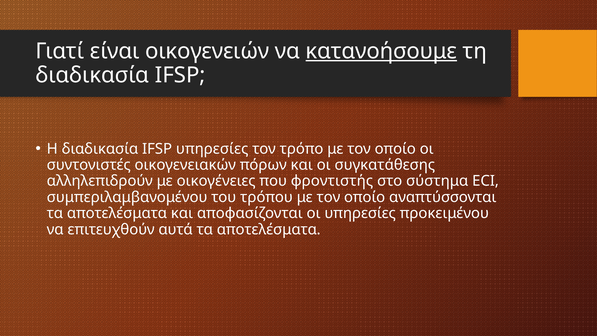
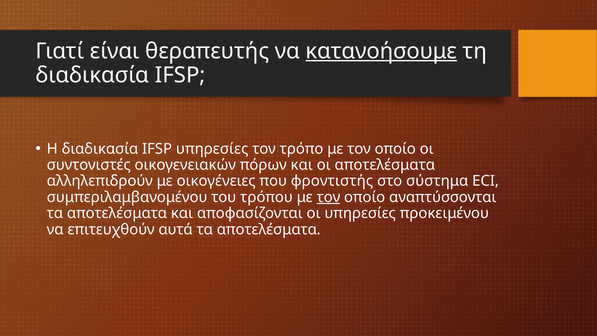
οικογενειών: οικογενειών -> θεραπευτής
οι συγκατάθεσης: συγκατάθεσης -> αποτελέσματα
τον at (328, 197) underline: none -> present
